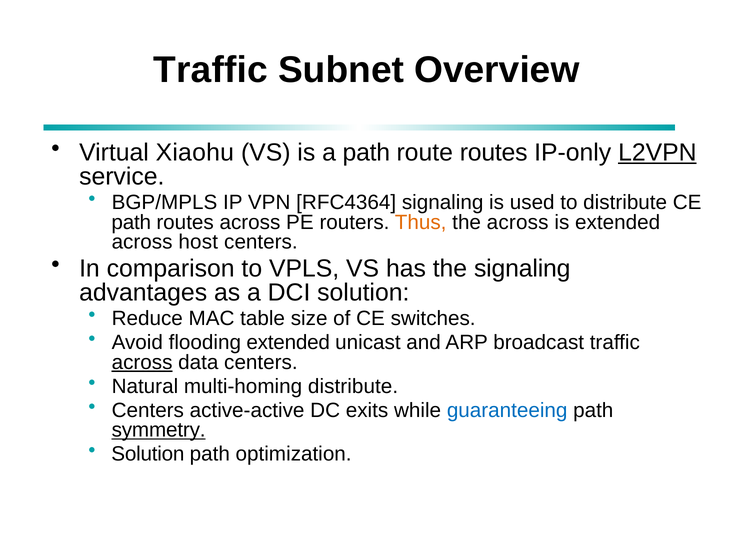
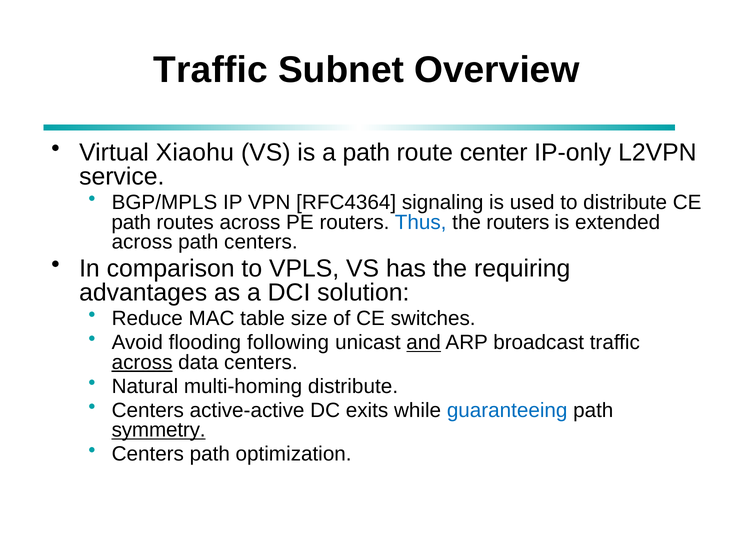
route routes: routes -> center
L2VPN underline: present -> none
Thus colour: orange -> blue
the across: across -> routers
across host: host -> path
the signaling: signaling -> requiring
flooding extended: extended -> following
and underline: none -> present
Solution at (148, 454): Solution -> Centers
